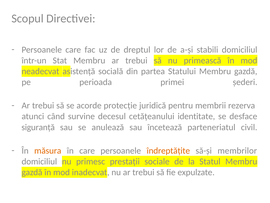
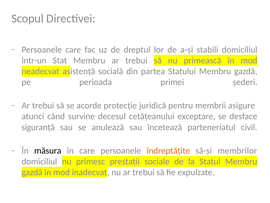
rezerva: rezerva -> asigure
identitate: identitate -> exceptare
măsura colour: orange -> black
